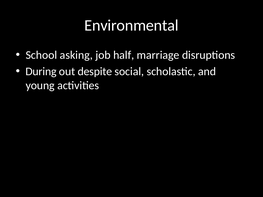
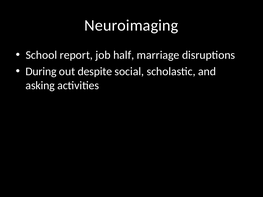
Environmental: Environmental -> Neuroimaging
asking: asking -> report
young: young -> asking
